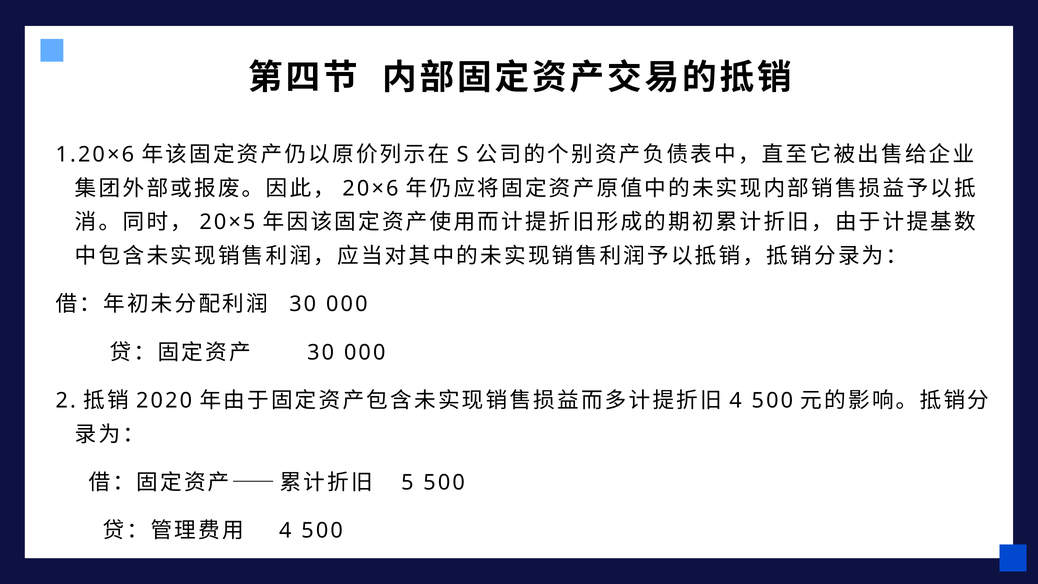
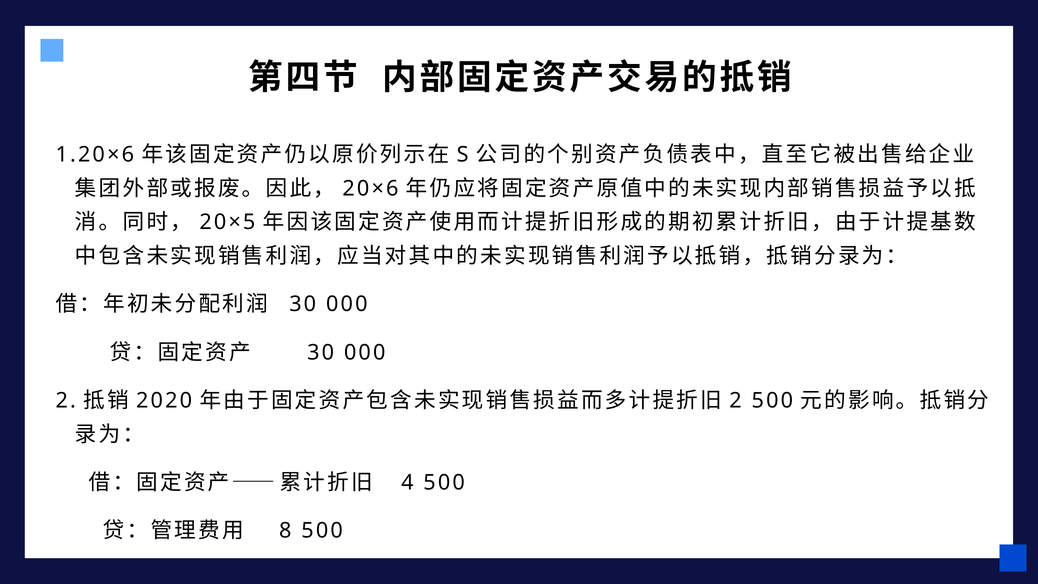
4 at (735, 401): 4 -> 2
5: 5 -> 4
4 at (285, 531): 4 -> 8
